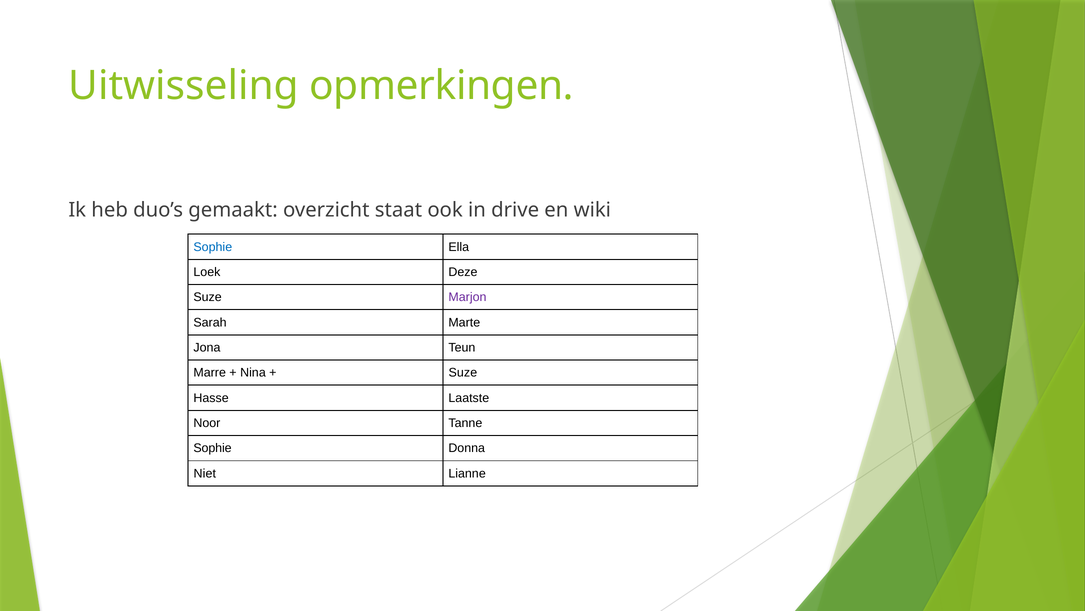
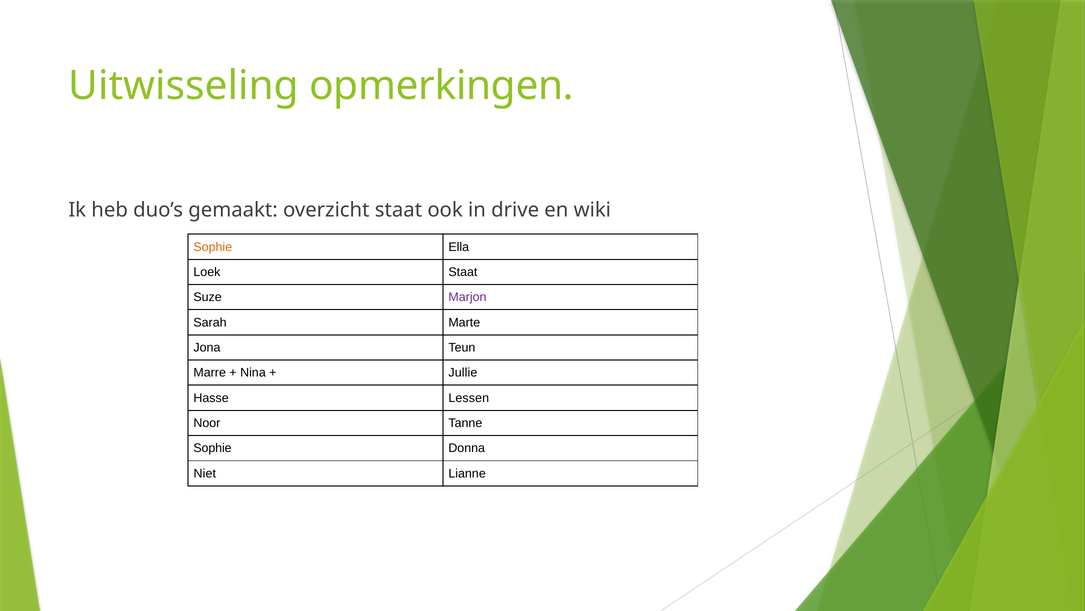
Sophie at (213, 247) colour: blue -> orange
Loek Deze: Deze -> Staat
Suze at (463, 372): Suze -> Jullie
Laatste: Laatste -> Lessen
